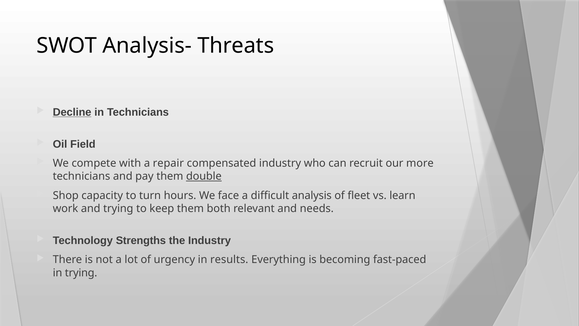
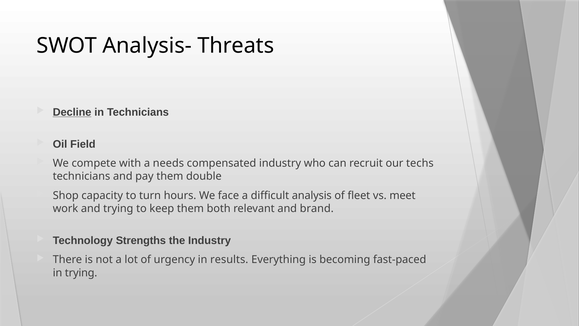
repair: repair -> needs
more: more -> techs
double underline: present -> none
learn: learn -> meet
needs: needs -> brand
